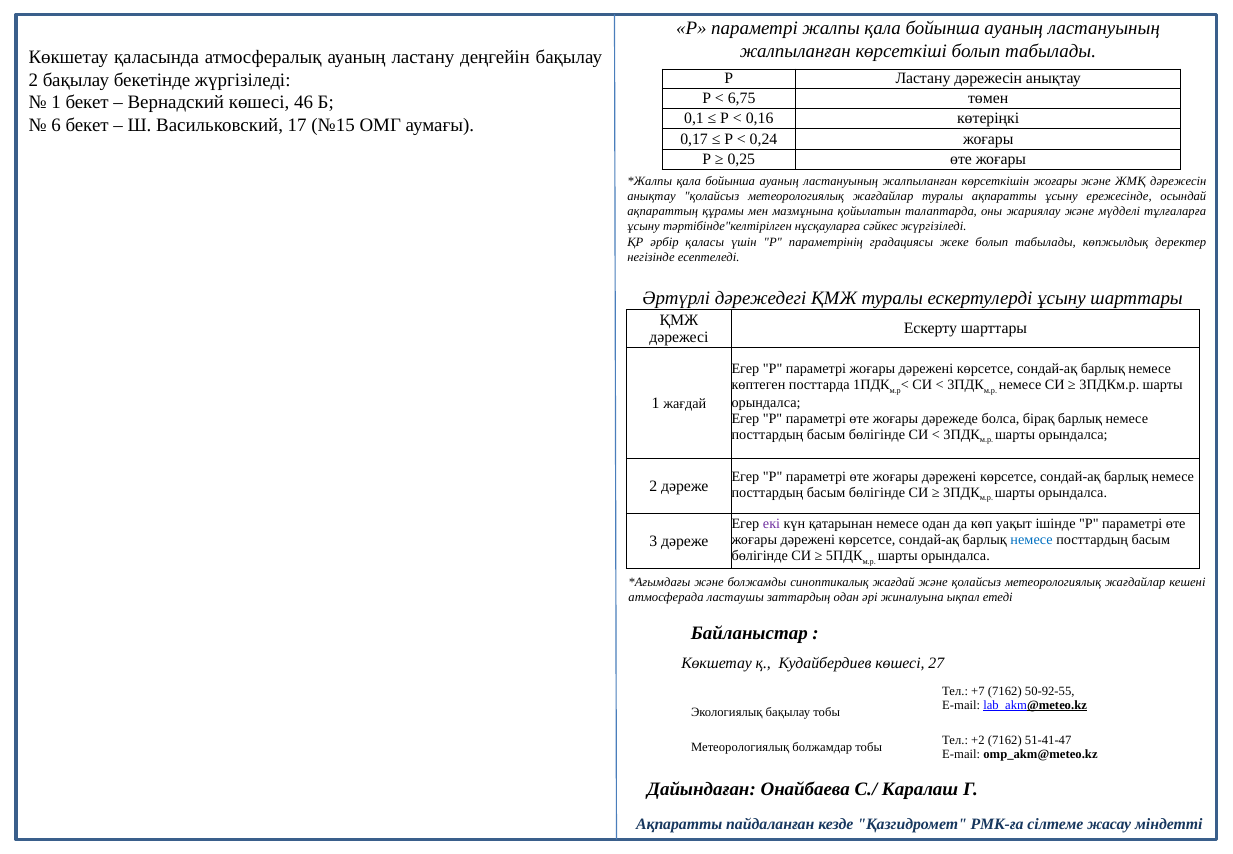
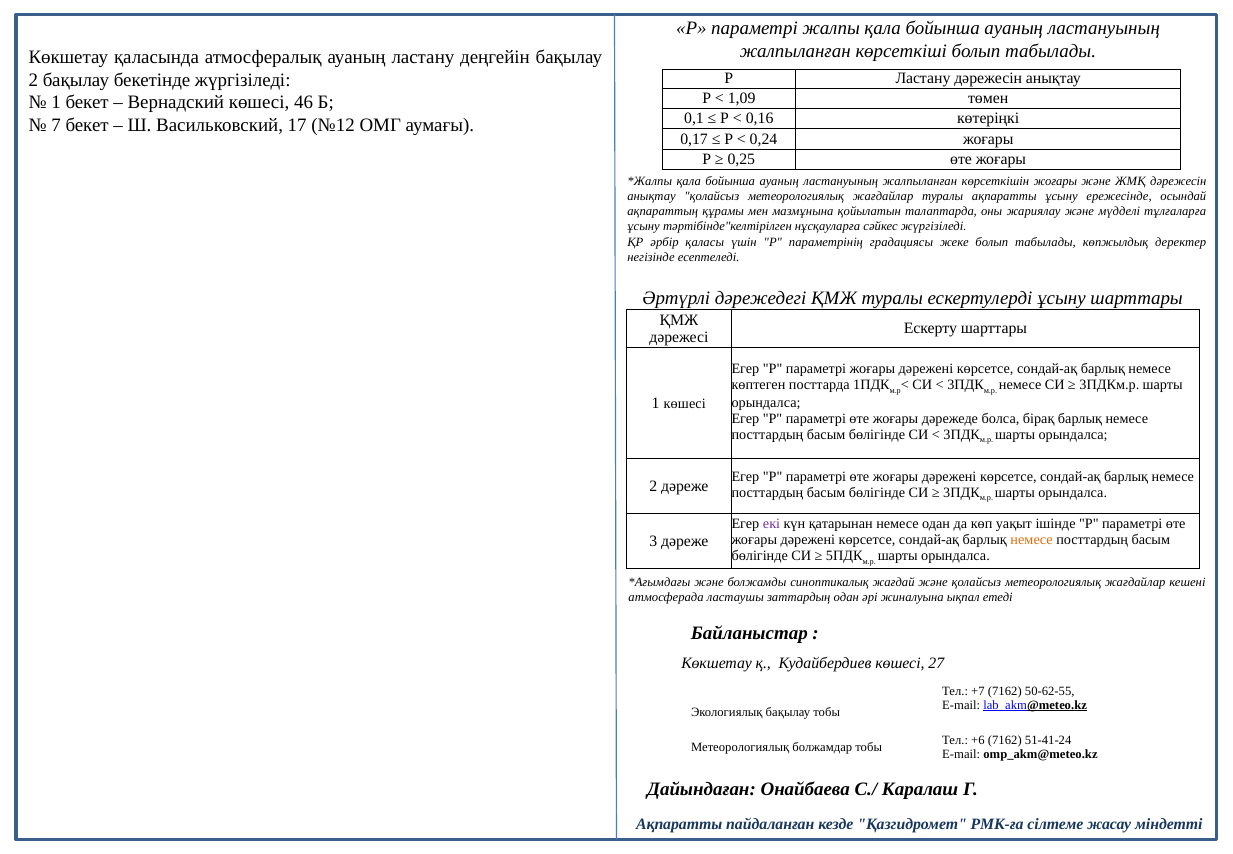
6,75: 6,75 -> 1,09
6: 6 -> 7
№15: №15 -> №12
1 жағдай: жағдай -> көшесі
немесе at (1031, 540) colour: blue -> orange
50-92-55: 50-92-55 -> 50-62-55
+2: +2 -> +6
51-41-47: 51-41-47 -> 51-41-24
